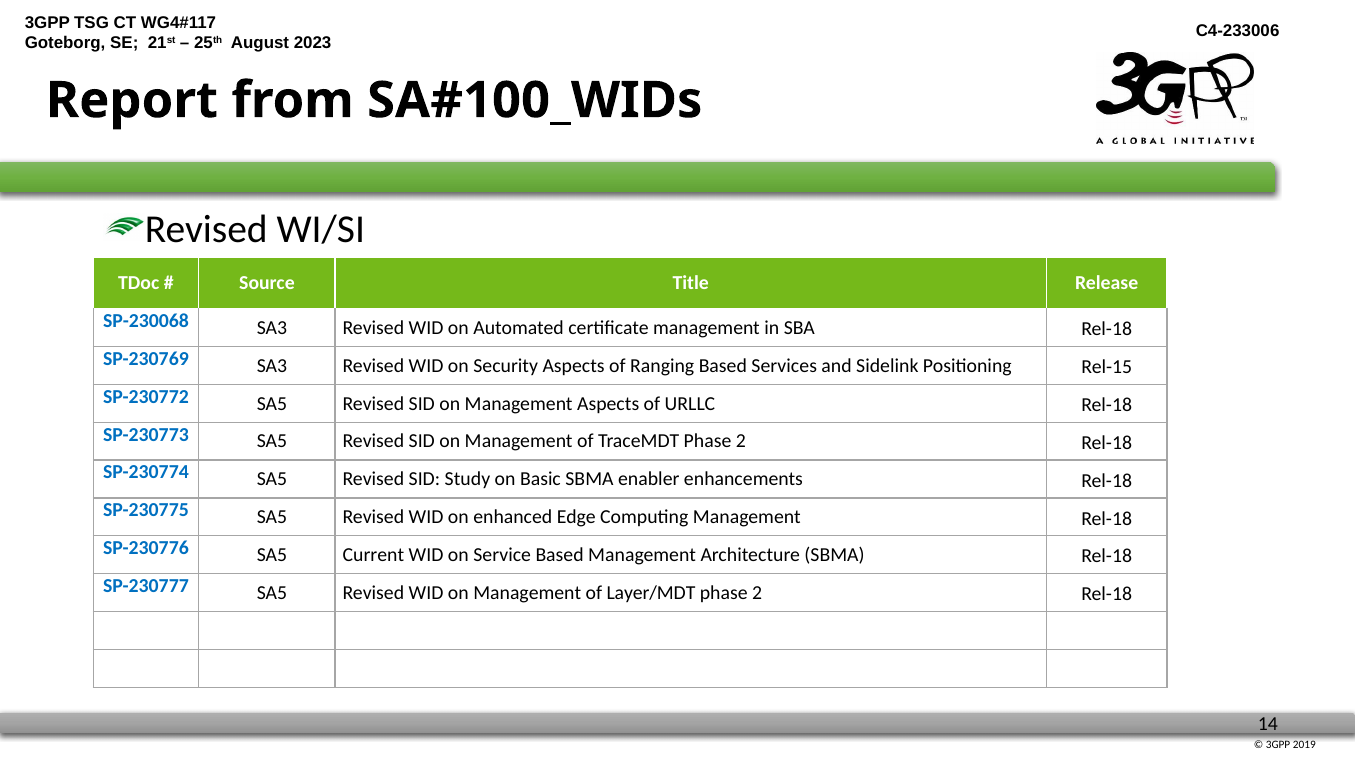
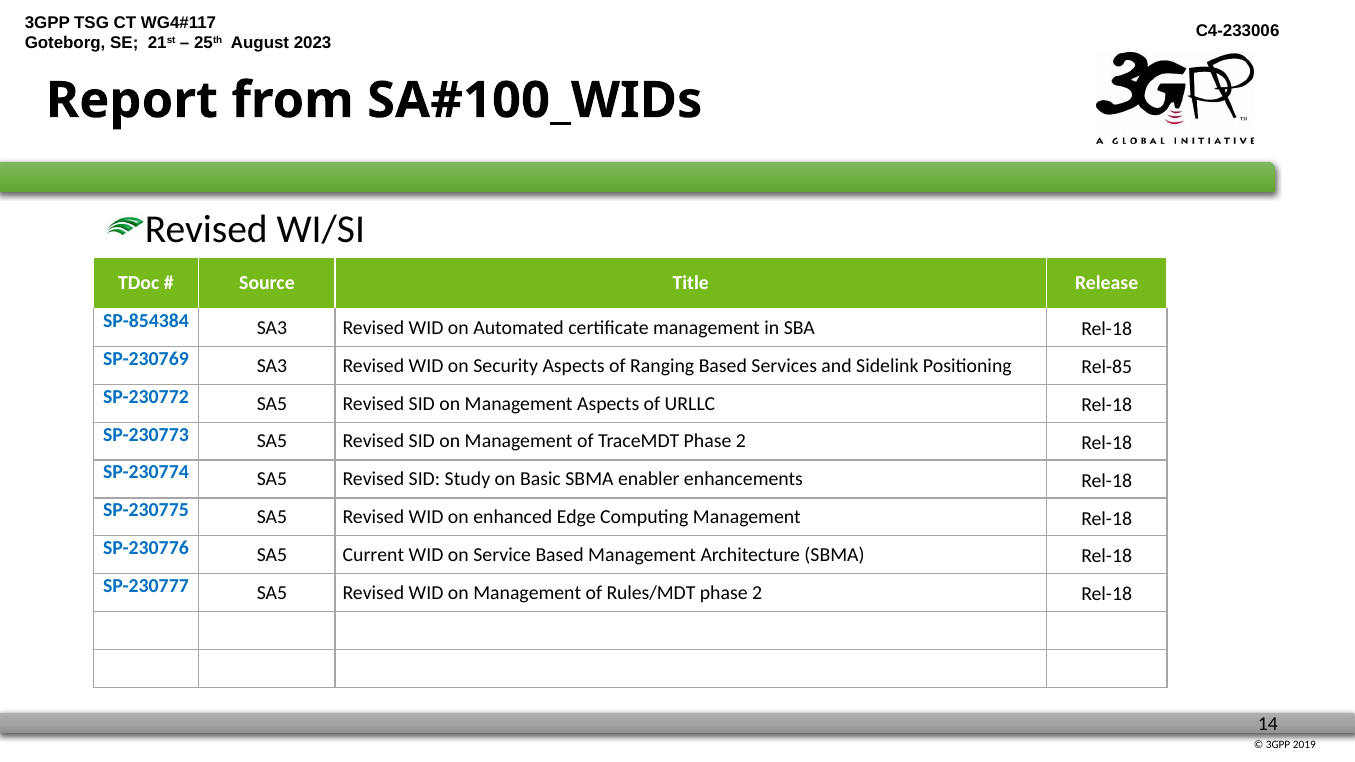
SP-230068: SP-230068 -> SP-854384
Rel-15: Rel-15 -> Rel-85
Layer/MDT: Layer/MDT -> Rules/MDT
